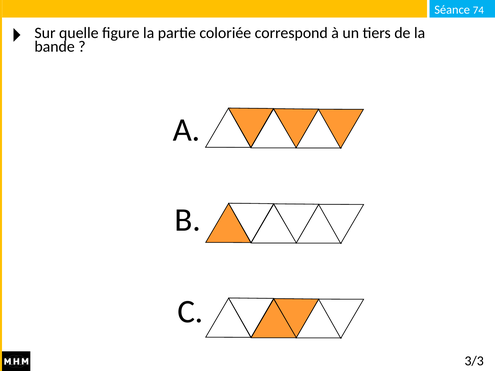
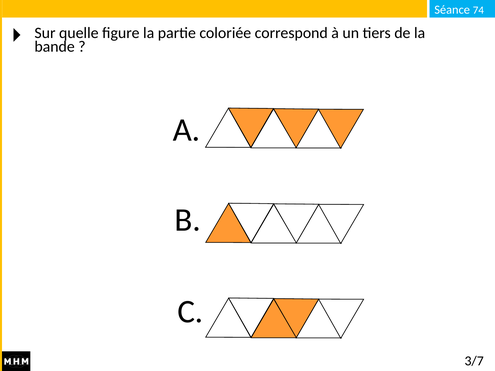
3/3: 3/3 -> 3/7
